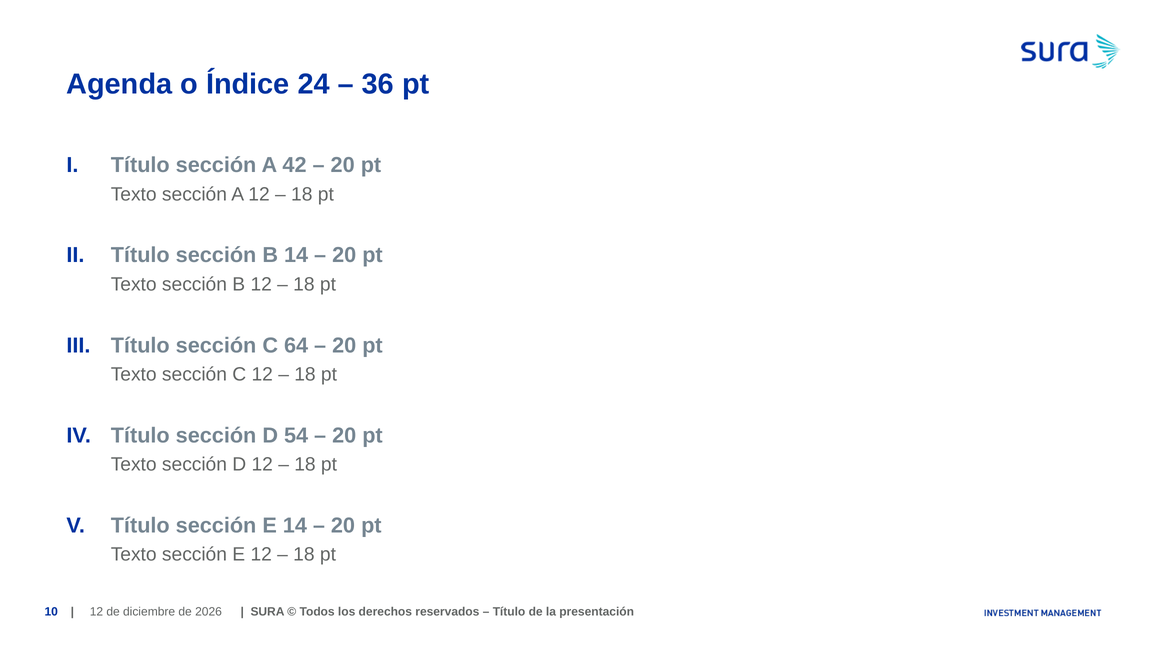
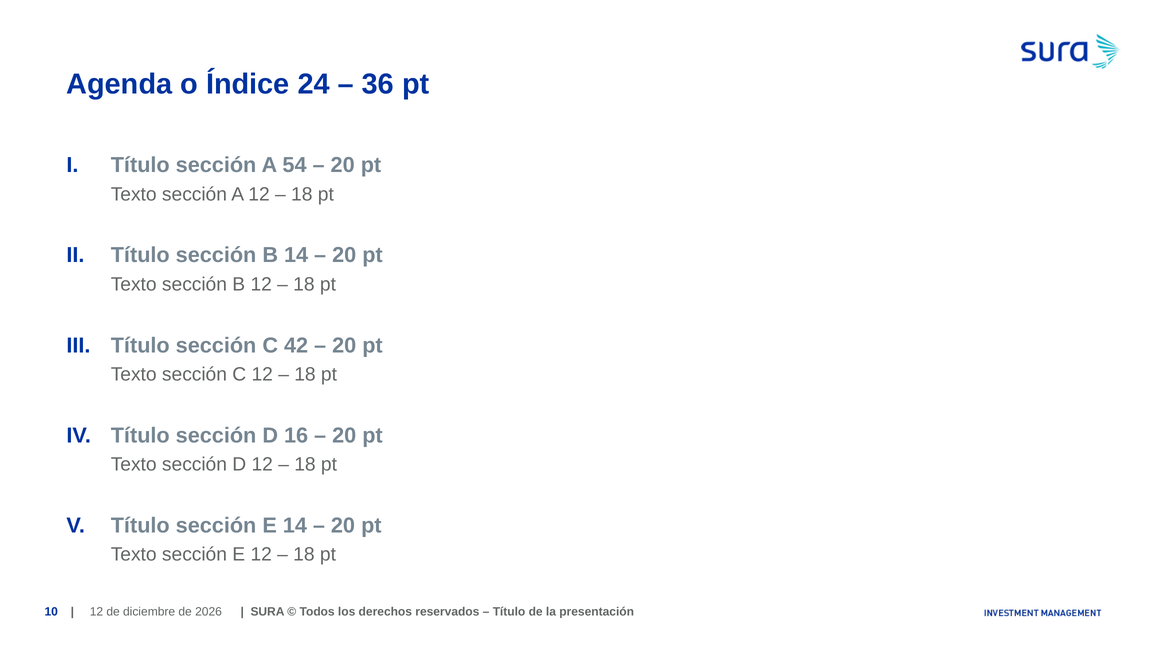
42: 42 -> 54
64: 64 -> 42
54: 54 -> 16
